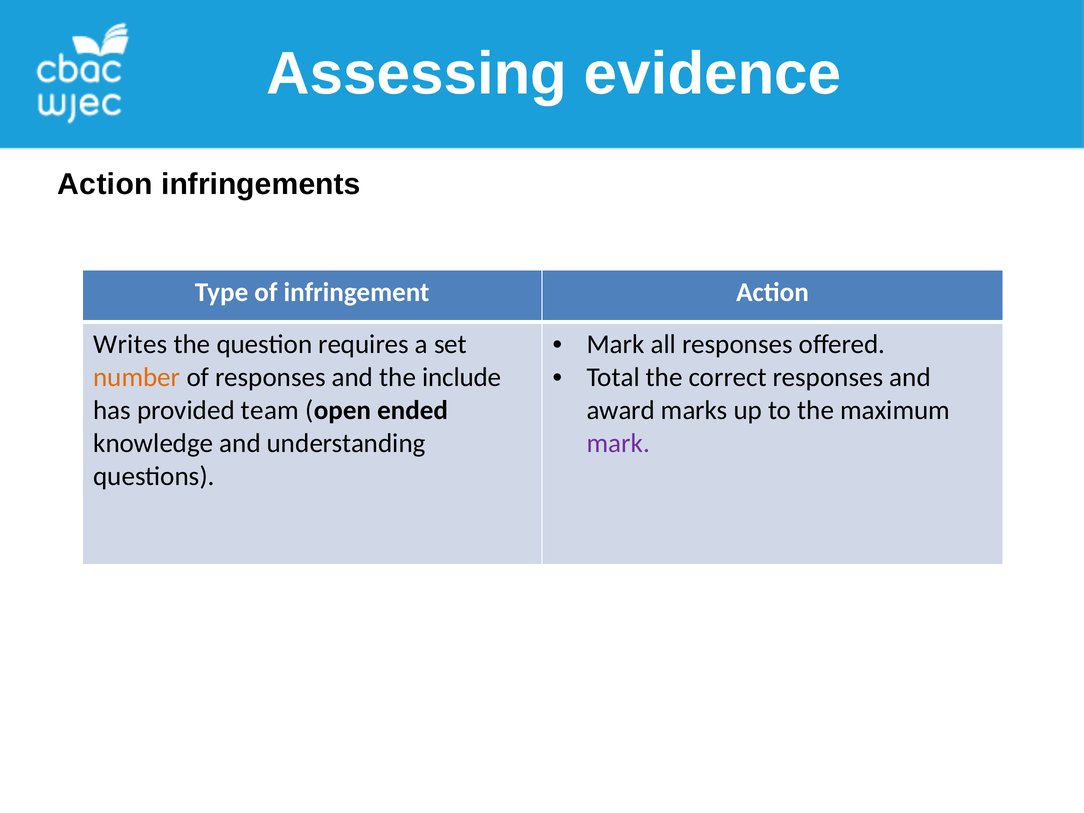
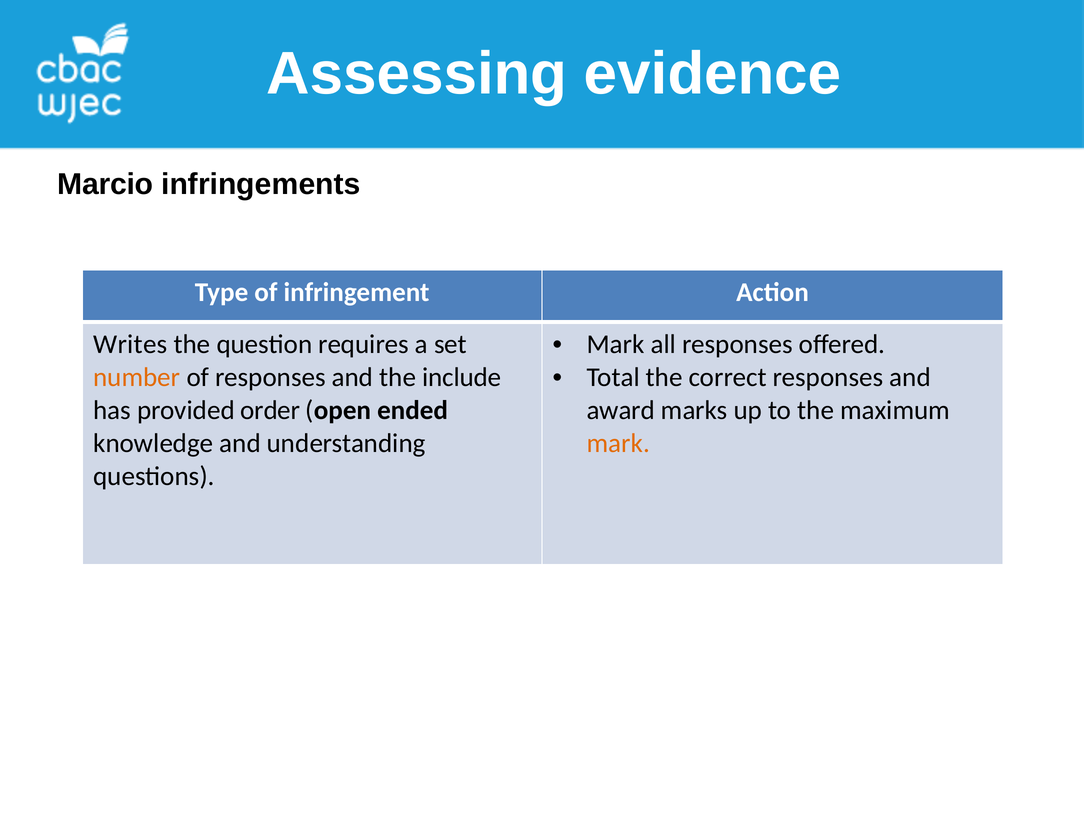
Action at (105, 184): Action -> Marcio
team: team -> order
mark at (618, 443) colour: purple -> orange
